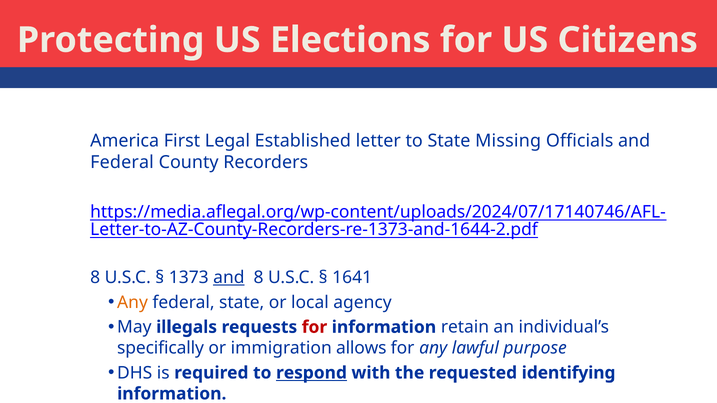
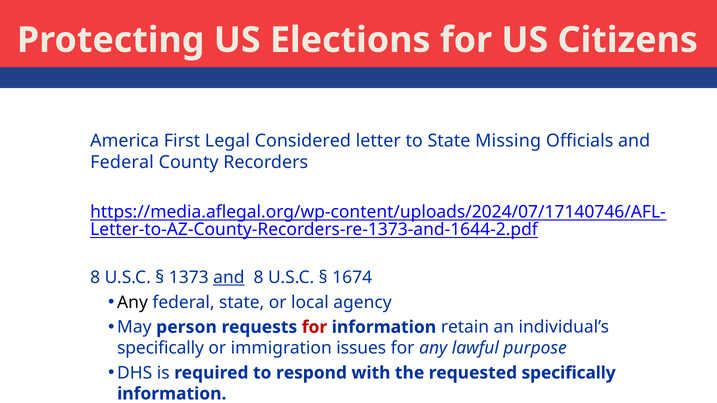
Established: Established -> Considered
1641: 1641 -> 1674
Any at (133, 303) colour: orange -> black
illegals: illegals -> person
allows: allows -> issues
respond underline: present -> none
requested identifying: identifying -> specifically
